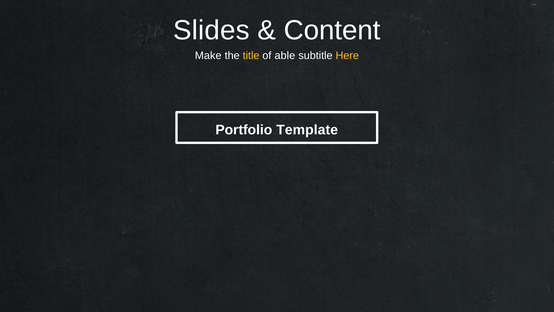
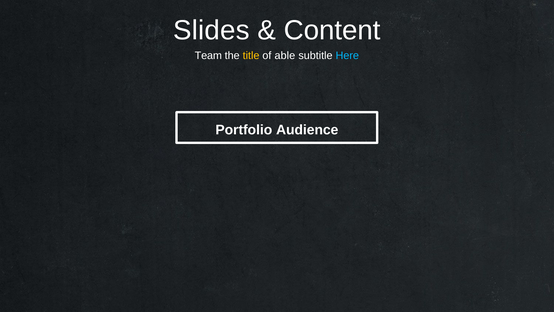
Make: Make -> Team
Here colour: yellow -> light blue
Template: Template -> Audience
